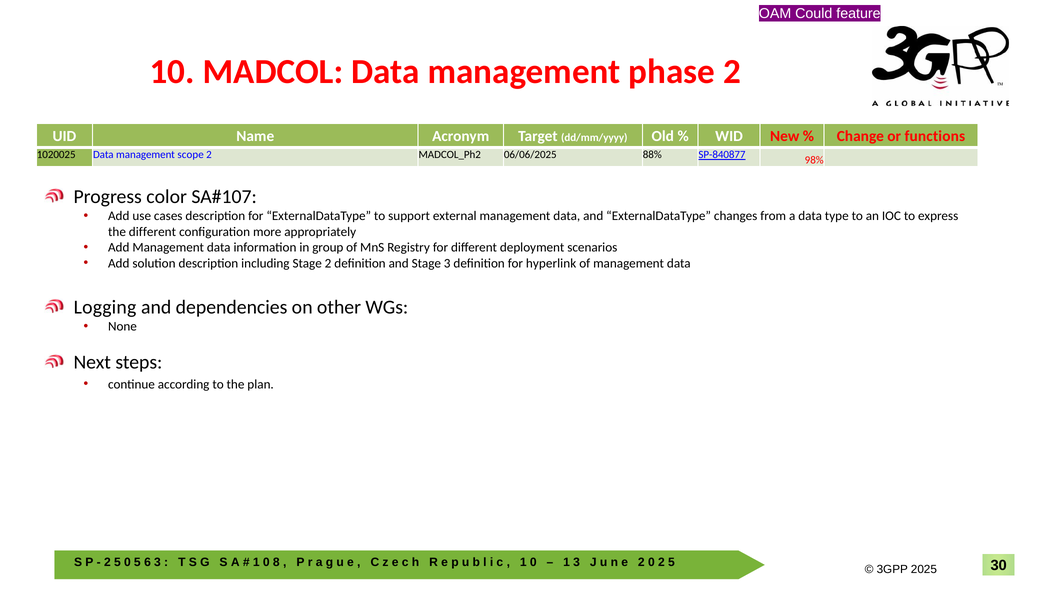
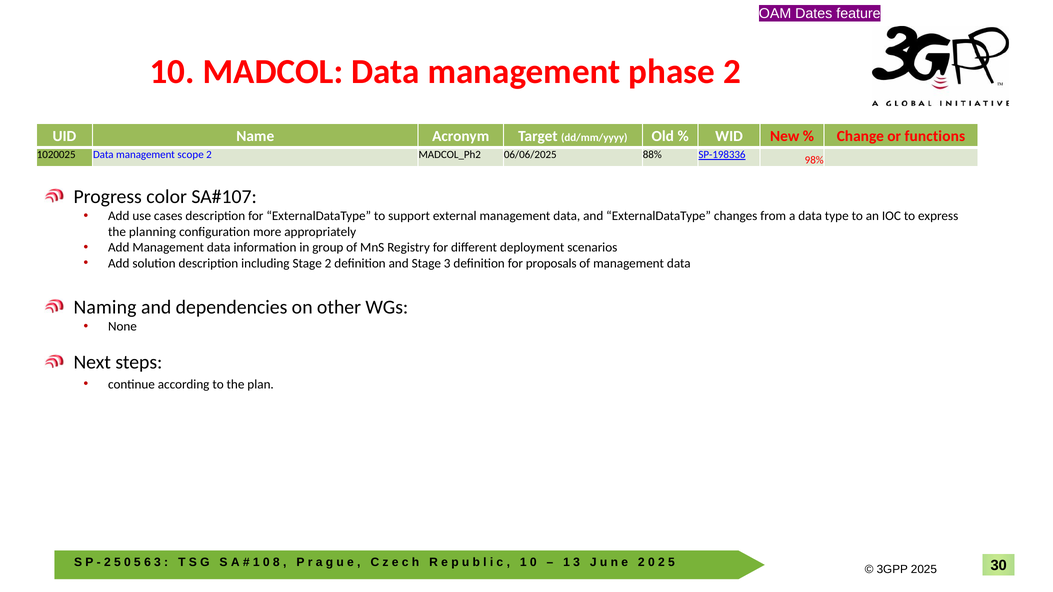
Could: Could -> Dates
SP-840877: SP-840877 -> SP-198336
the different: different -> planning
hyperlink: hyperlink -> proposals
Logging: Logging -> Naming
